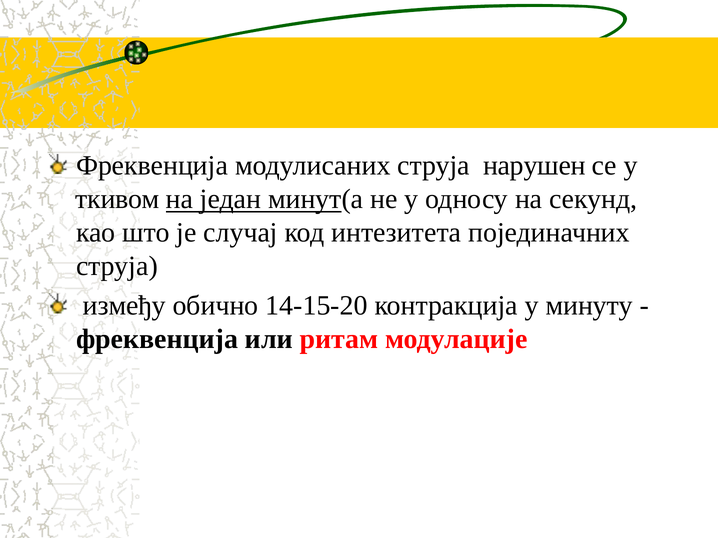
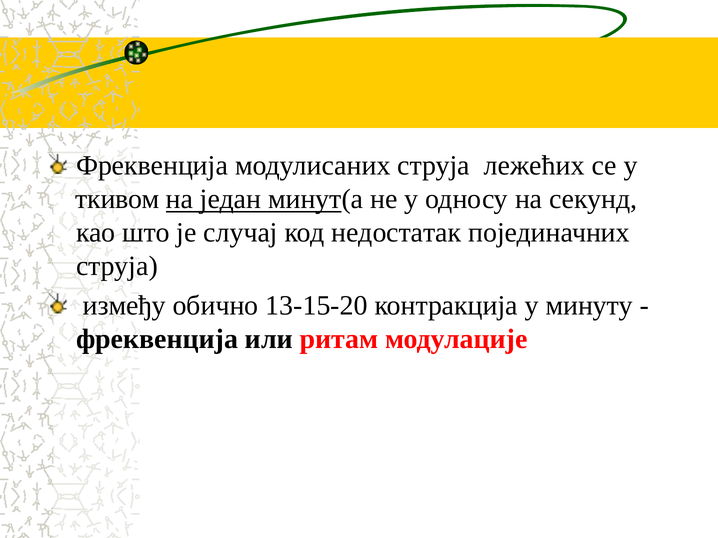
нарушен: нарушен -> лежећих
интезитета: интезитета -> недостатак
14-15-20: 14-15-20 -> 13-15-20
